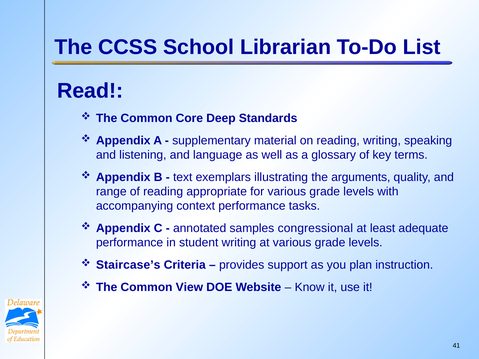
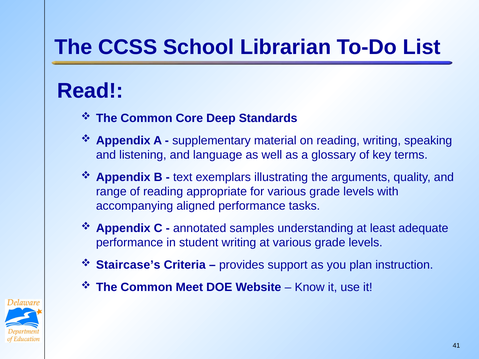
context: context -> aligned
congressional: congressional -> understanding
View: View -> Meet
